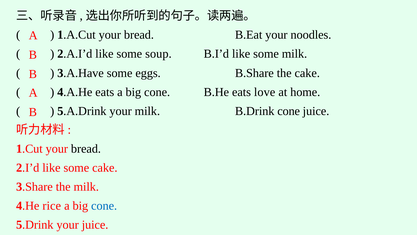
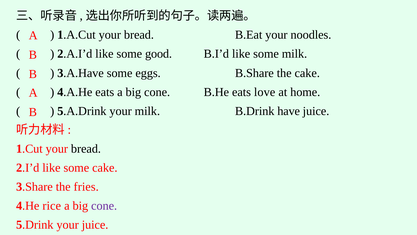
soup: soup -> good
B.Drink cone: cone -> have
the milk: milk -> fries
cone at (104, 205) colour: blue -> purple
